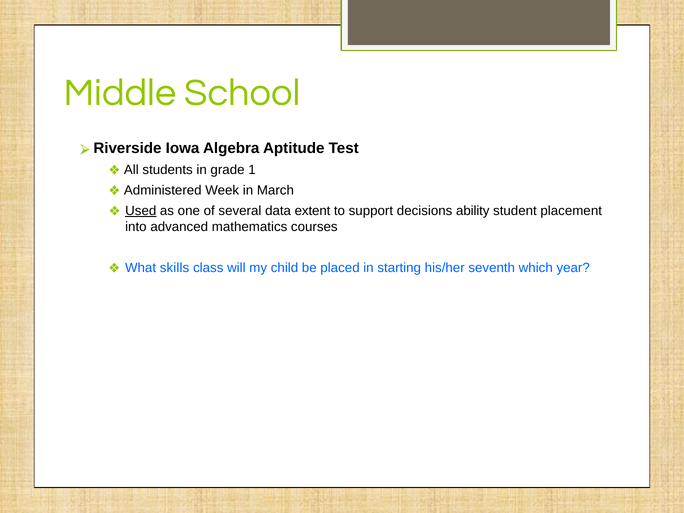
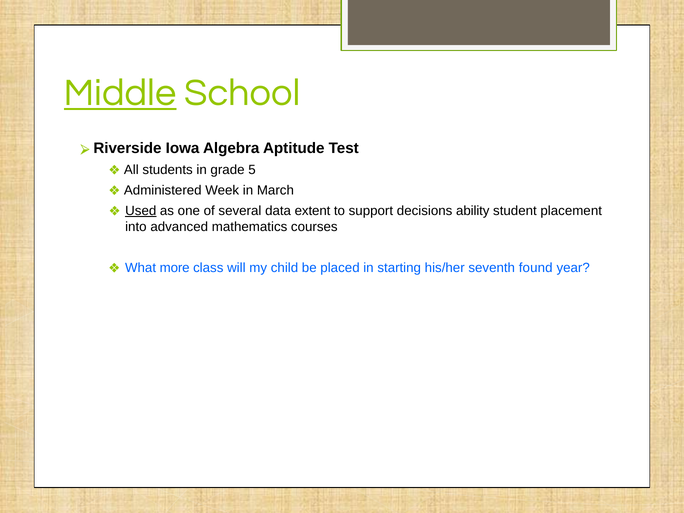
Middle underline: none -> present
1: 1 -> 5
skills: skills -> more
which: which -> found
